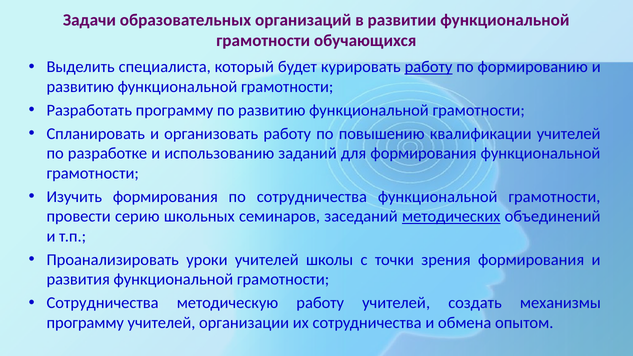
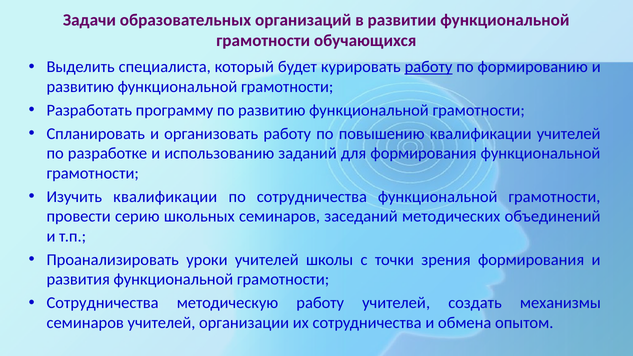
Изучить формирования: формирования -> квалификации
методических underline: present -> none
программу at (85, 323): программу -> семинаров
